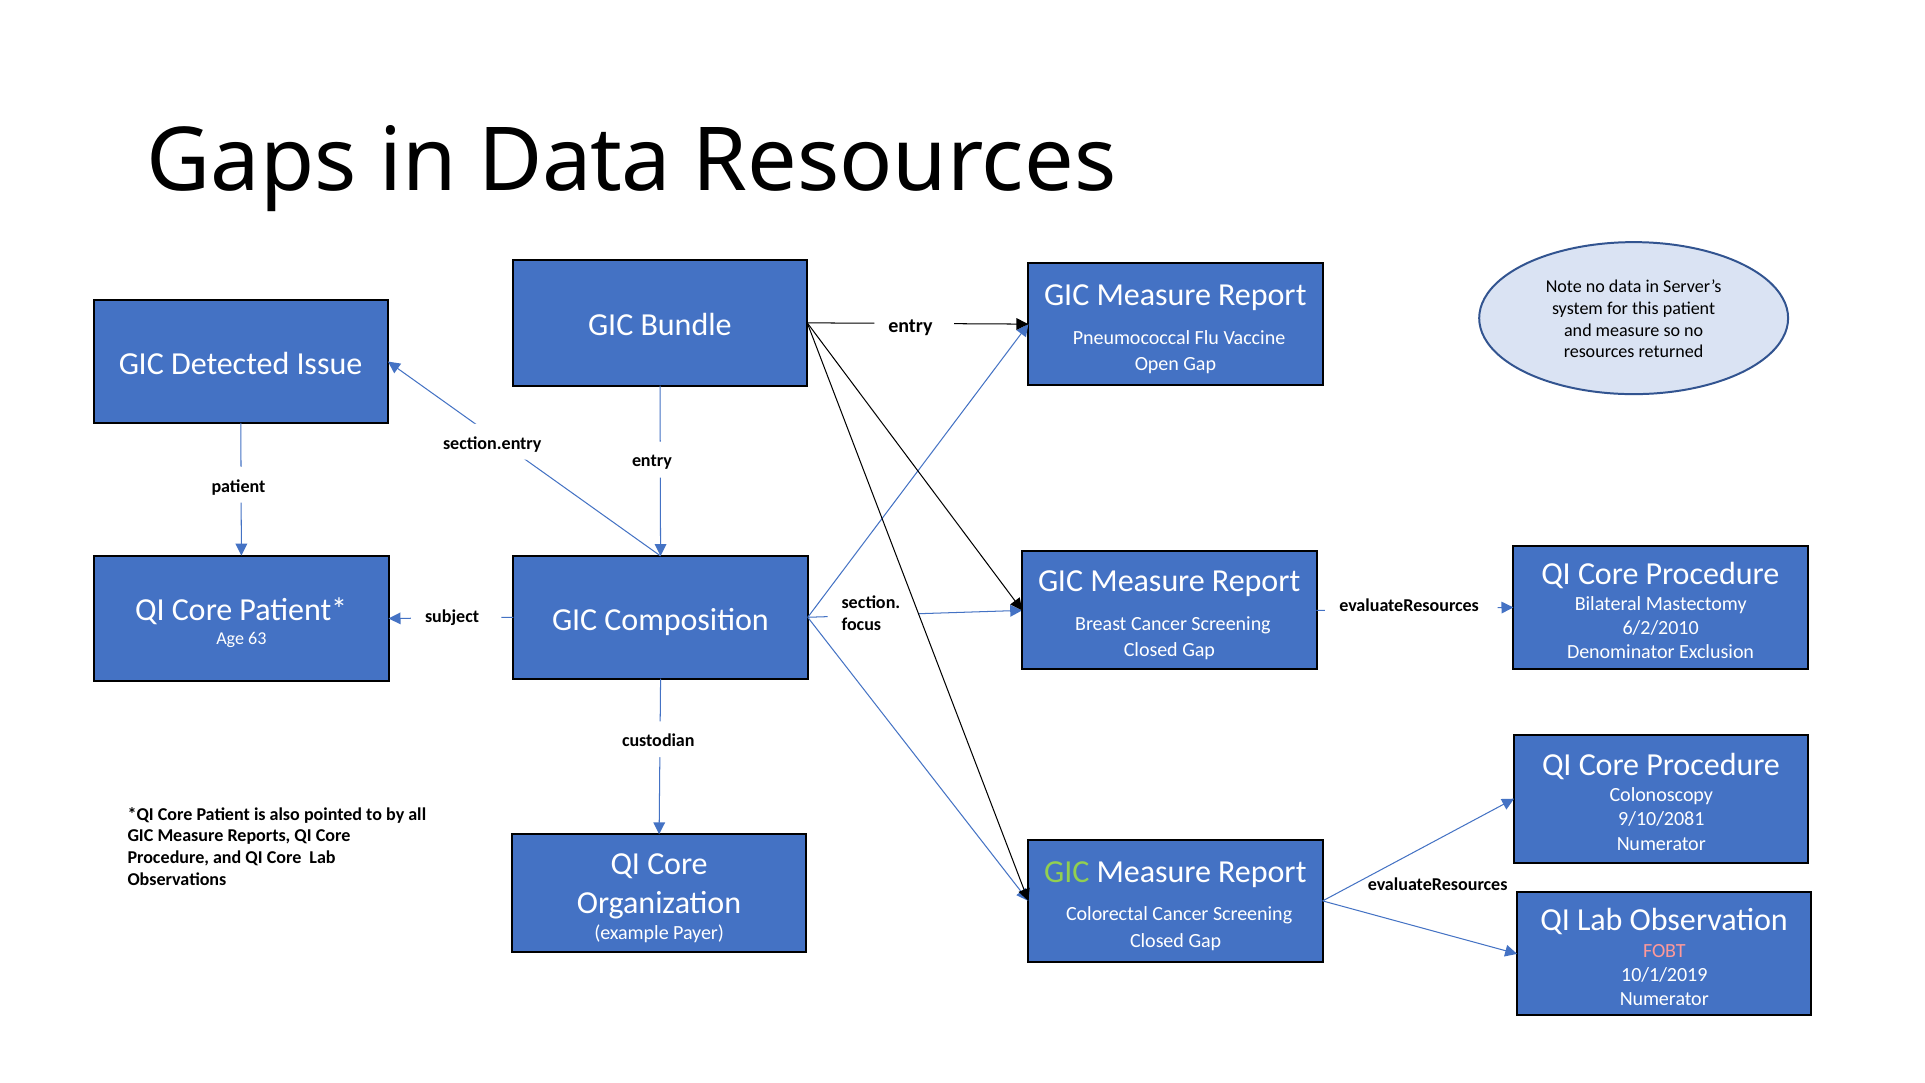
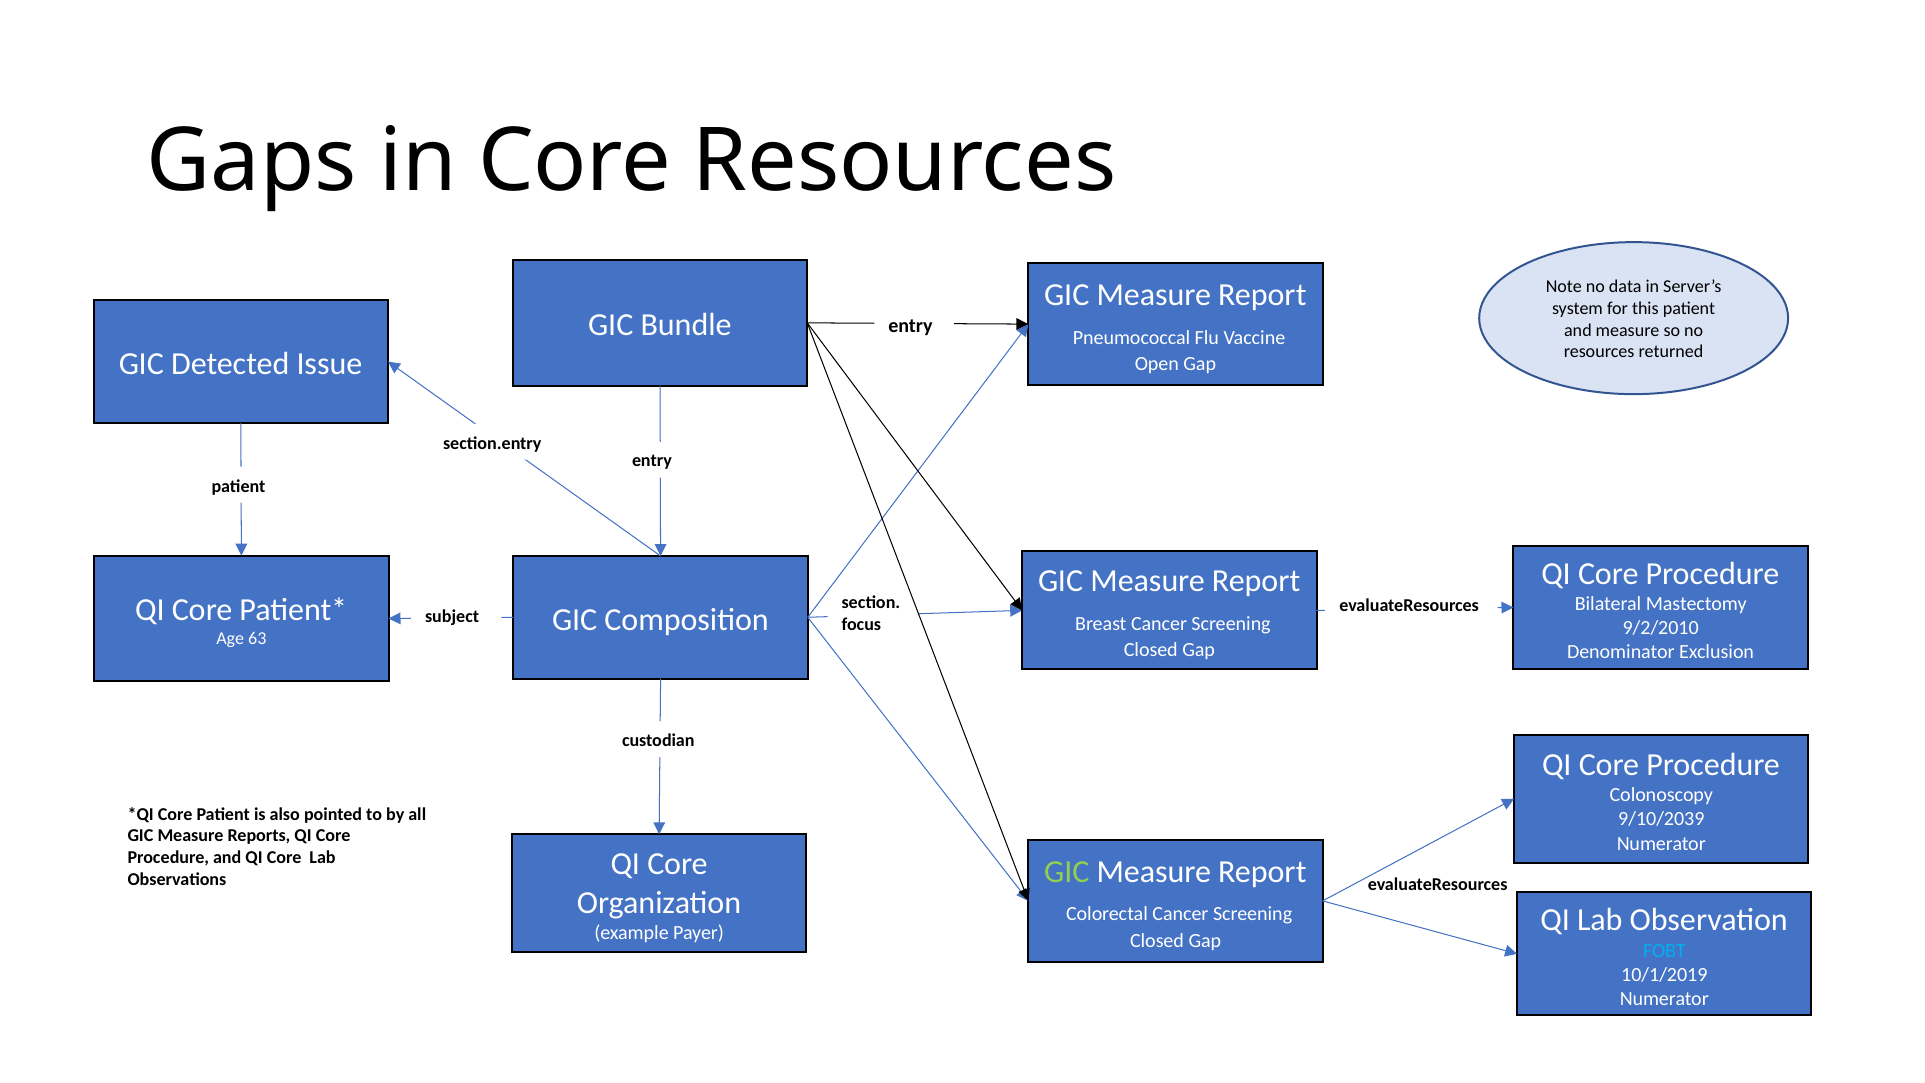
in Data: Data -> Core
6/2/2010: 6/2/2010 -> 9/2/2010
9/10/2081: 9/10/2081 -> 9/10/2039
FOBT colour: pink -> light blue
